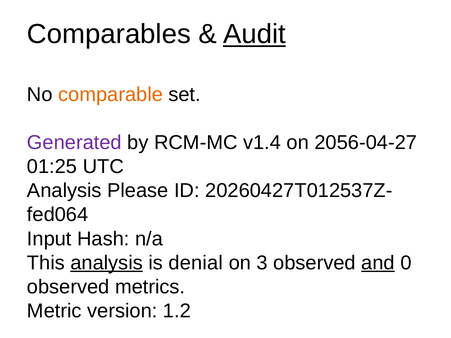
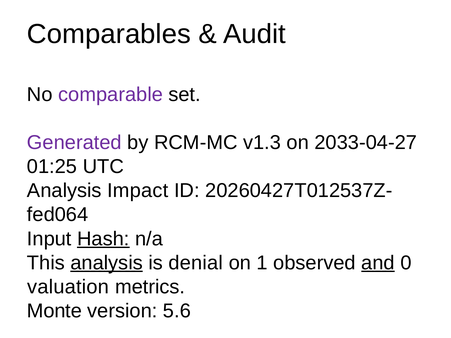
Audit underline: present -> none
comparable colour: orange -> purple
v1.4: v1.4 -> v1.3
2056-04-27: 2056-04-27 -> 2033-04-27
Please: Please -> Impact
Hash underline: none -> present
3: 3 -> 1
observed at (68, 287): observed -> valuation
Metric: Metric -> Monte
1.2: 1.2 -> 5.6
